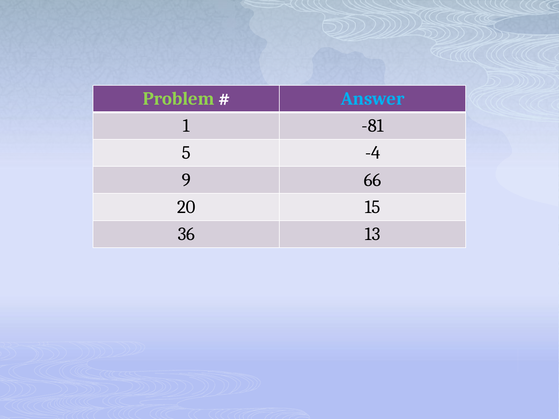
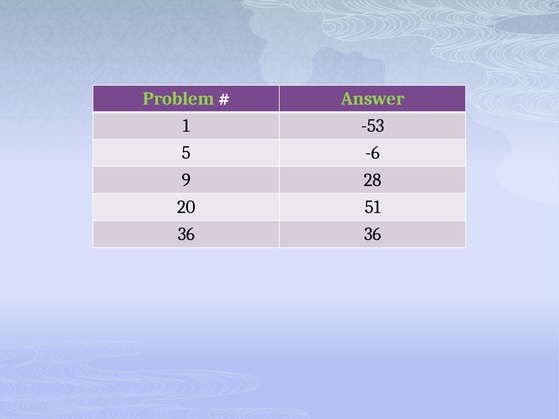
Answer colour: light blue -> light green
-81: -81 -> -53
-4: -4 -> -6
66: 66 -> 28
15: 15 -> 51
36 13: 13 -> 36
